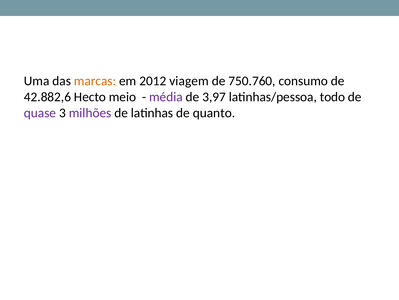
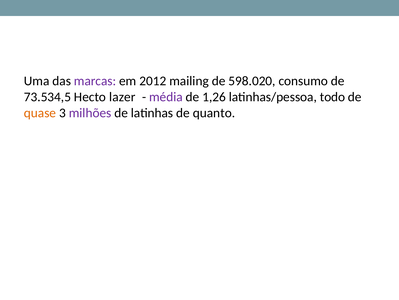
marcas colour: orange -> purple
viagem: viagem -> mailing
750.760: 750.760 -> 598.020
42.882,6: 42.882,6 -> 73.534,5
meio: meio -> lazer
3,97: 3,97 -> 1,26
quase colour: purple -> orange
